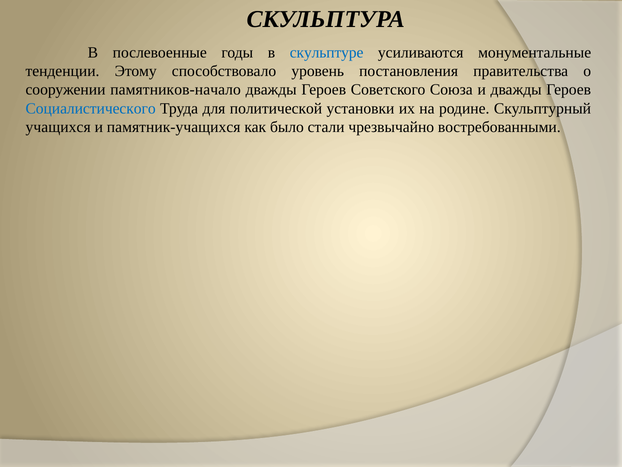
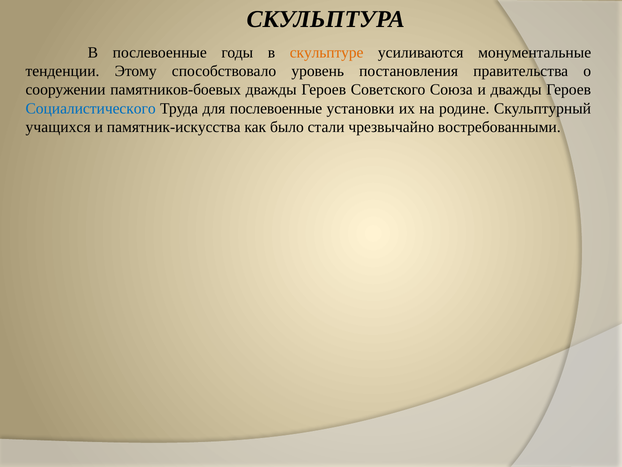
скульптуре colour: blue -> orange
памятников-начало: памятников-начало -> памятников-боевых
для политической: политической -> послевоенные
памятник-учащихся: памятник-учащихся -> памятник-искусства
